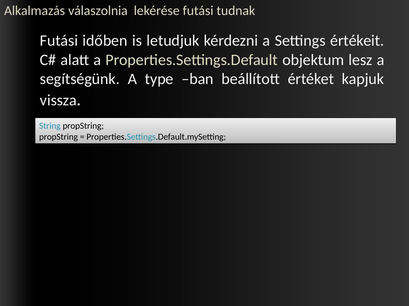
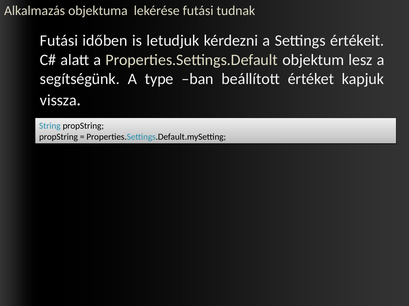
válaszolnia: válaszolnia -> objektuma
